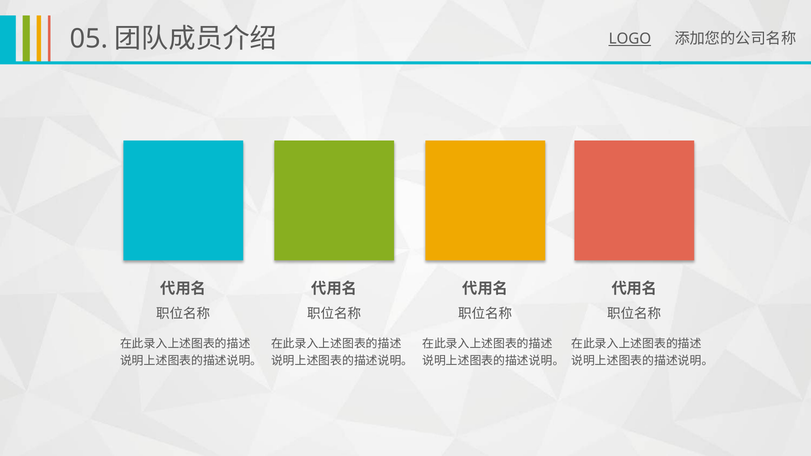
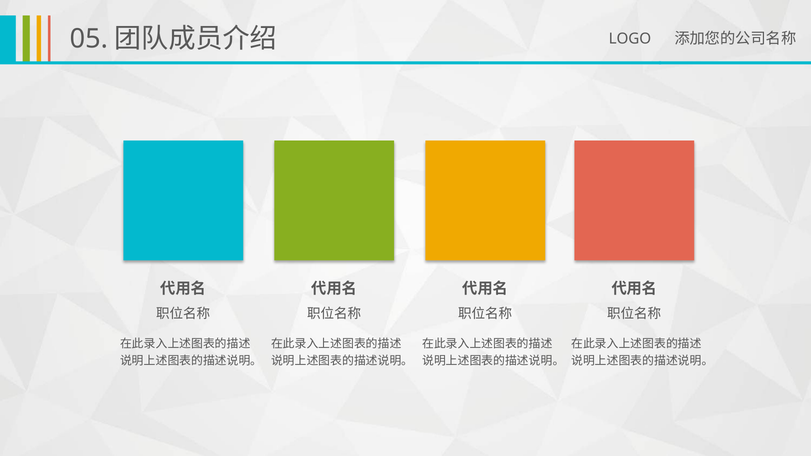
LOGO underline: present -> none
